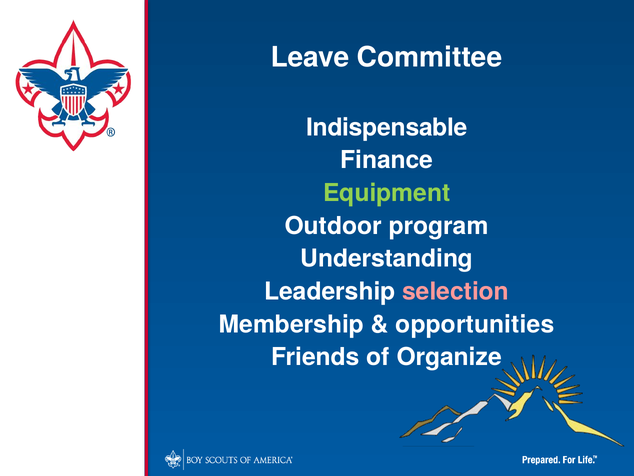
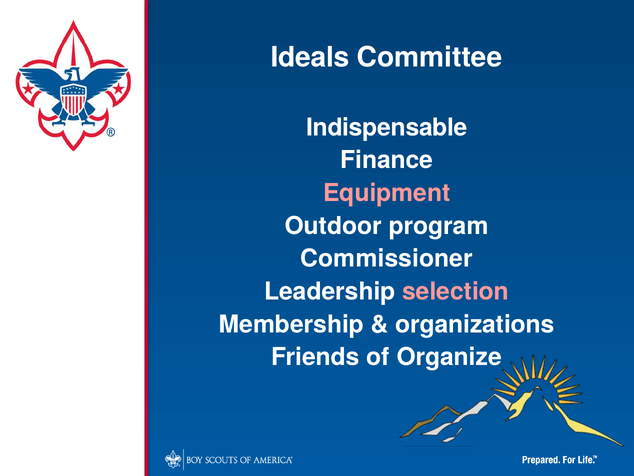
Leave: Leave -> Ideals
Equipment colour: light green -> pink
Understanding: Understanding -> Commissioner
opportunities: opportunities -> organizations
